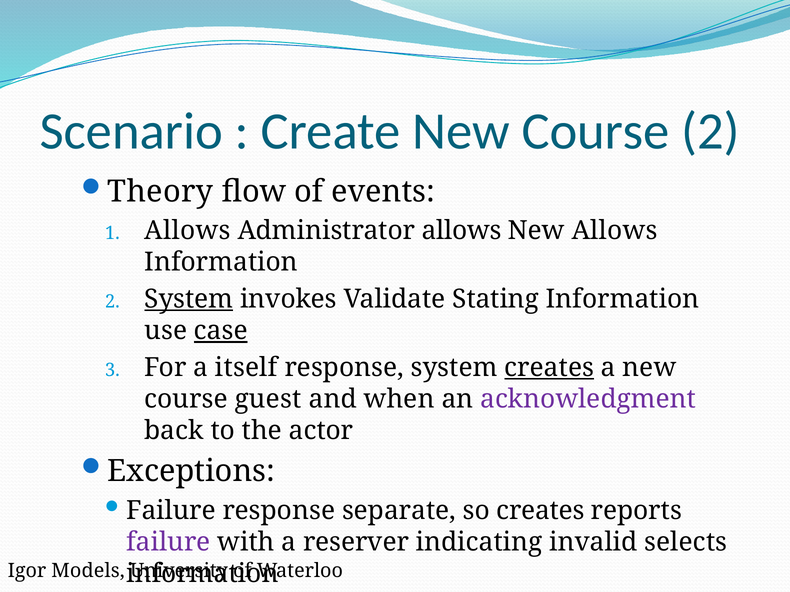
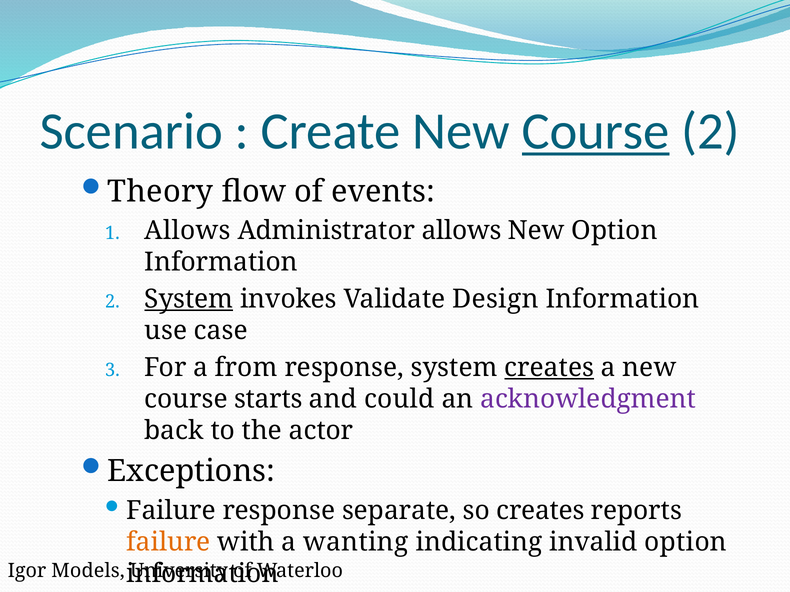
Course at (596, 132) underline: none -> present
New Allows: Allows -> Option
Stating: Stating -> Design
case underline: present -> none
itself: itself -> from
guest: guest -> starts
when: when -> could
failure at (168, 543) colour: purple -> orange
reserver: reserver -> wanting
invalid selects: selects -> option
